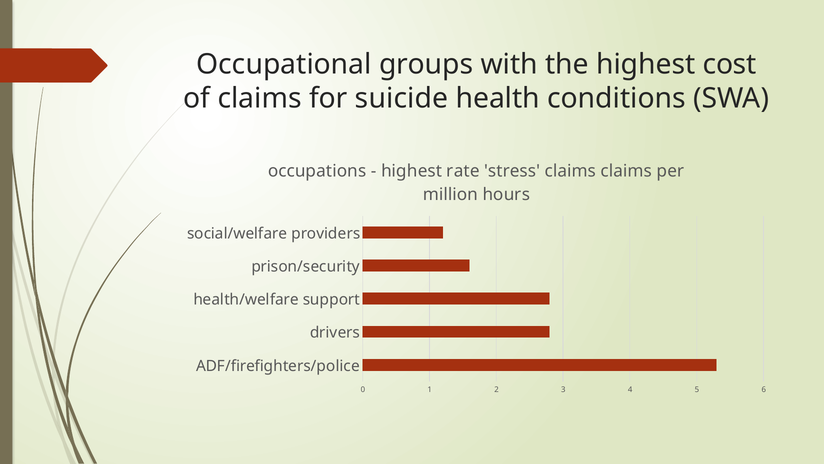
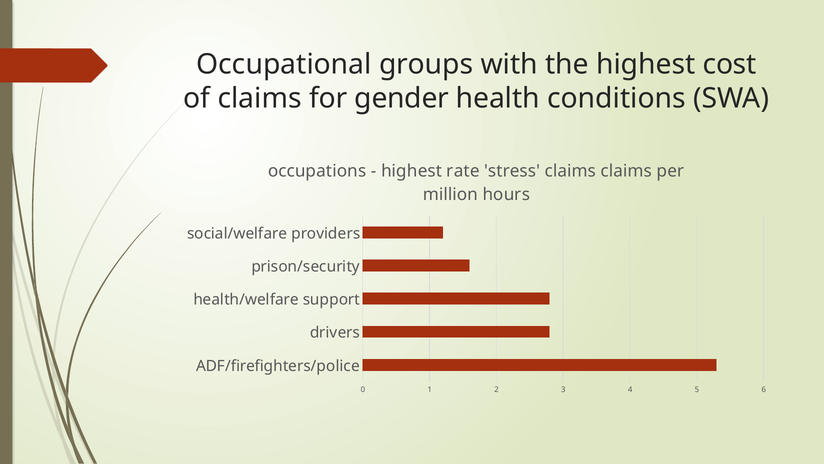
suicide: suicide -> gender
